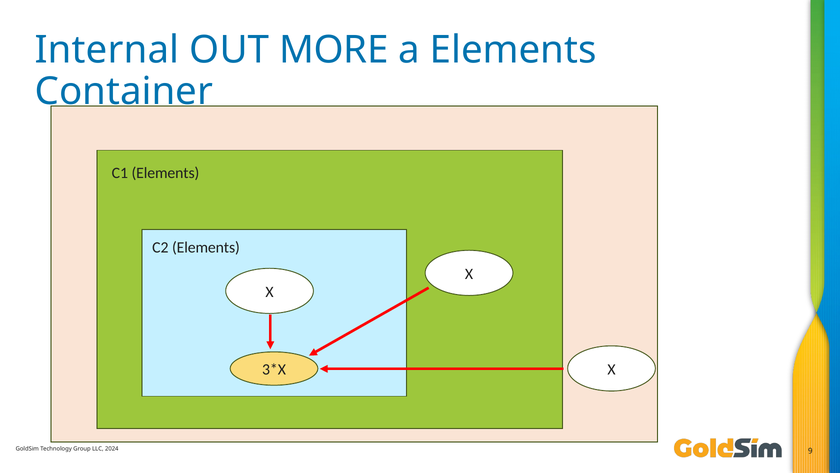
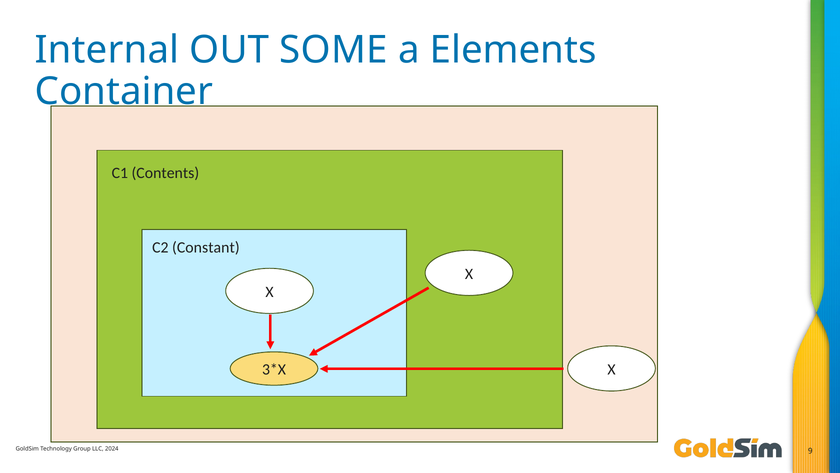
MORE: MORE -> SOME
C1 Elements: Elements -> Contents
C2 Elements: Elements -> Constant
